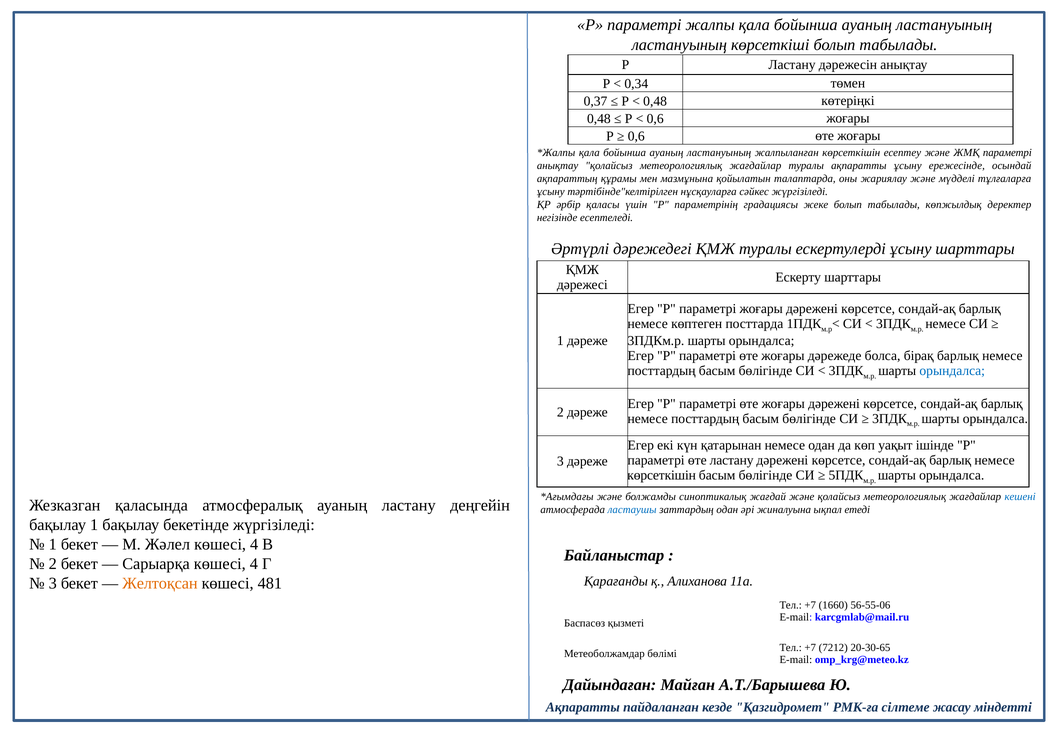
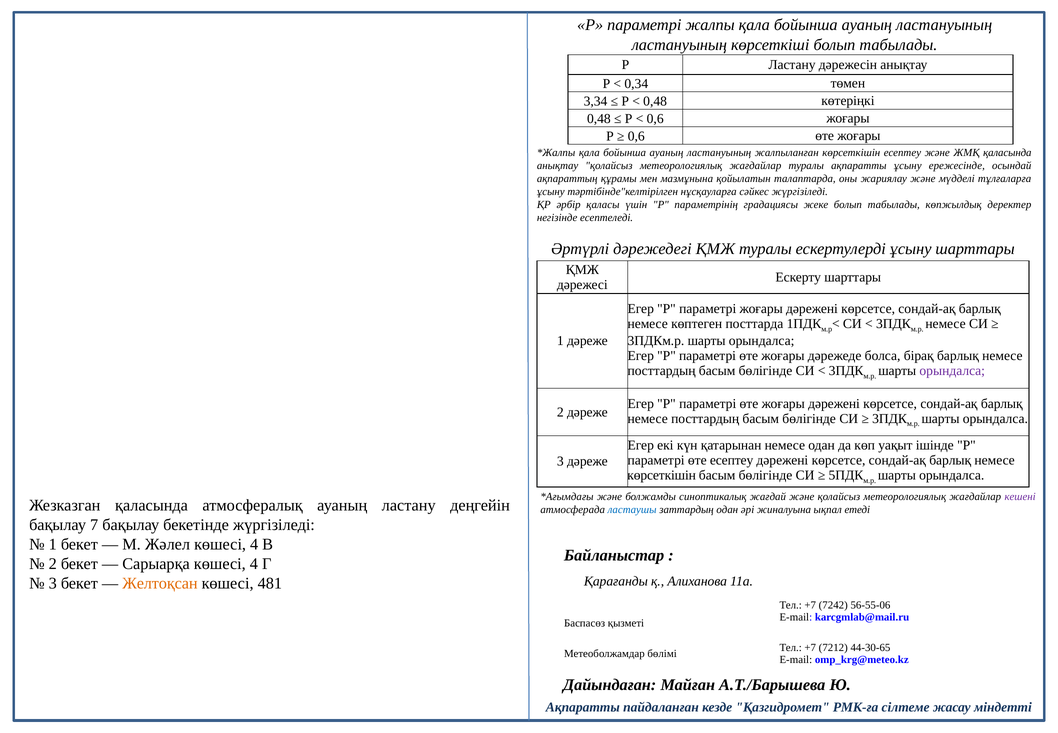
0,37: 0,37 -> 3,34
ЖМҚ параметрі: параметрі -> қаласында
орындалса at (952, 371) colour: blue -> purple
өте ластану: ластану -> есептеу
кешені colour: blue -> purple
бақылау 1: 1 -> 7
1660: 1660 -> 7242
20-30-65: 20-30-65 -> 44-30-65
